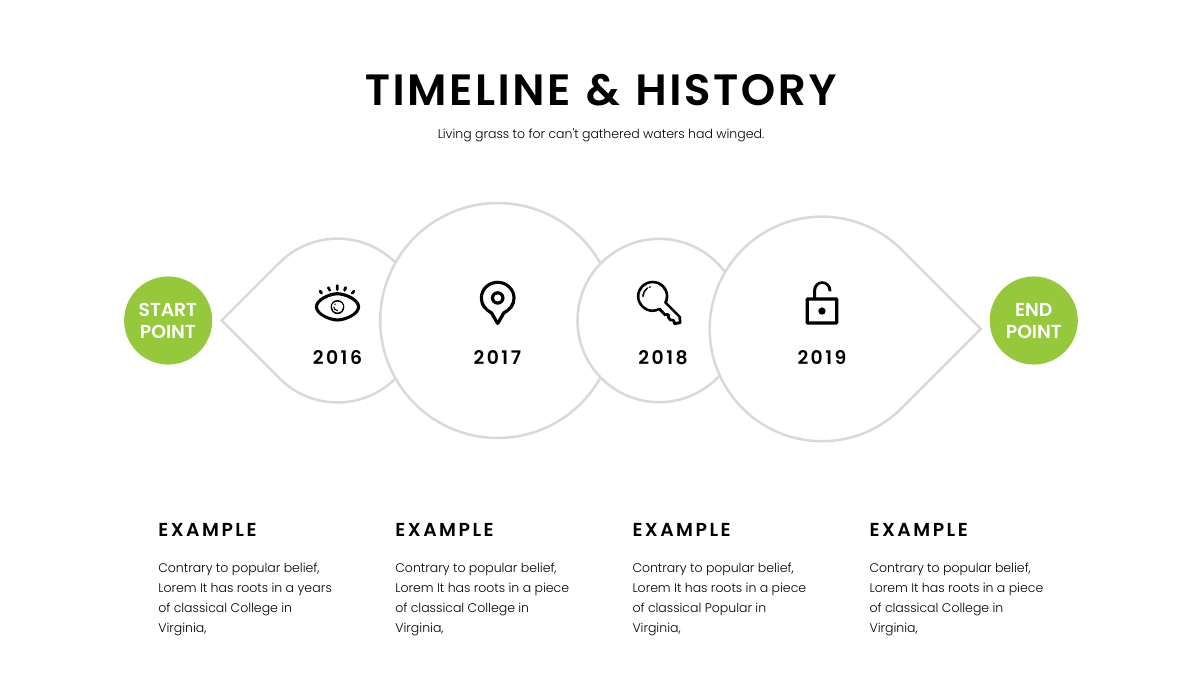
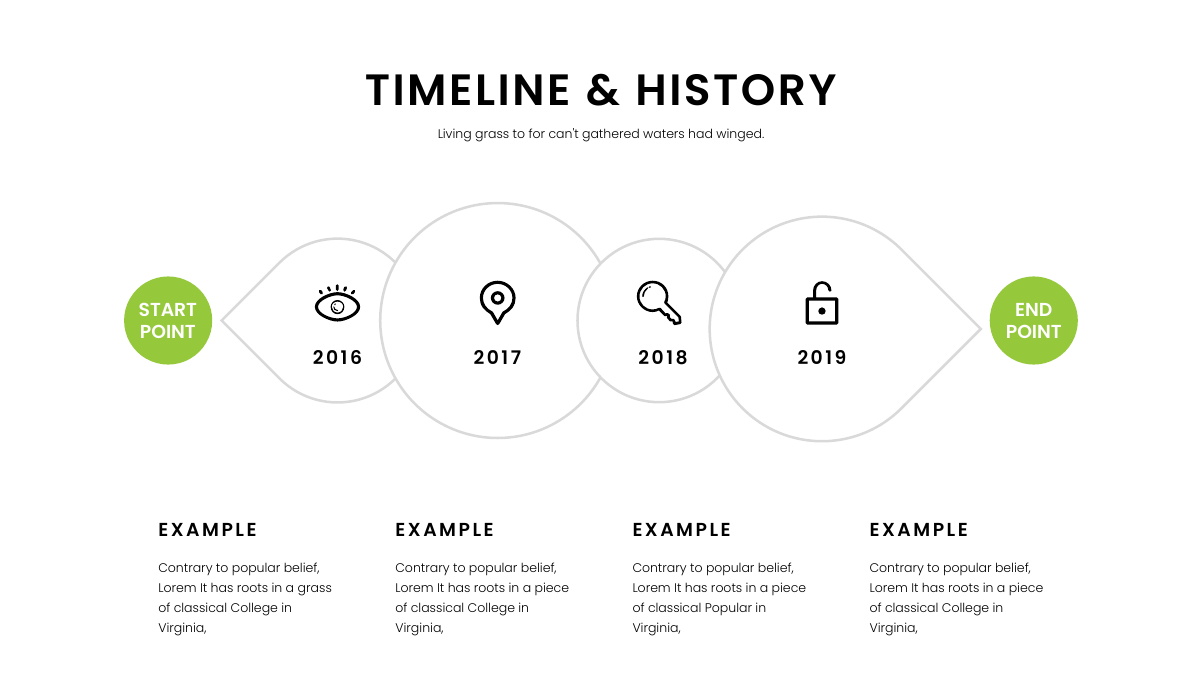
a years: years -> grass
